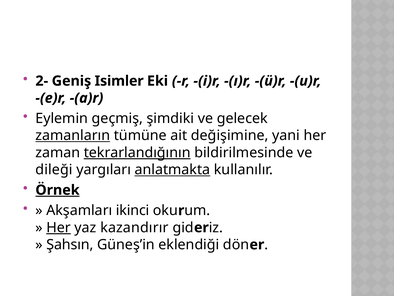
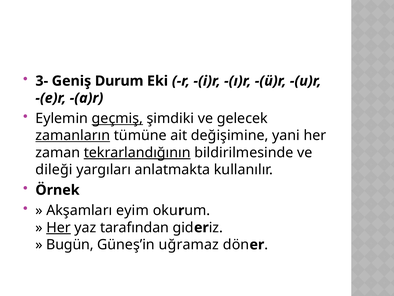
2-: 2- -> 3-
Isimler: Isimler -> Durum
geçmiş underline: none -> present
anlatmakta underline: present -> none
Örnek underline: present -> none
ikinci: ikinci -> eyim
kazandırır: kazandırır -> tarafından
Şahsın: Şahsın -> Bugün
eklendiği: eklendiği -> uğramaz
